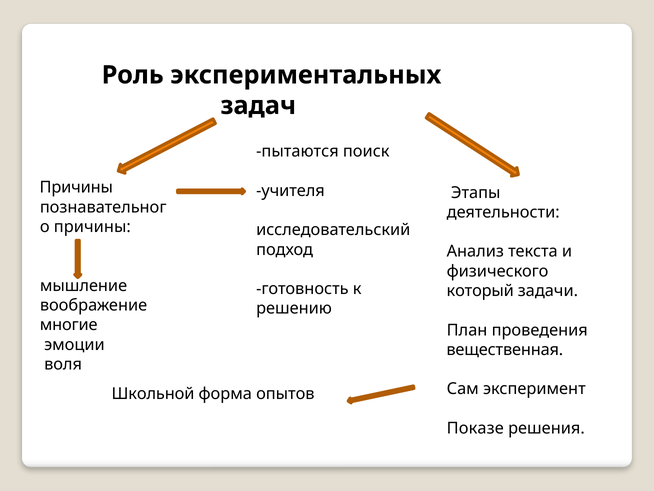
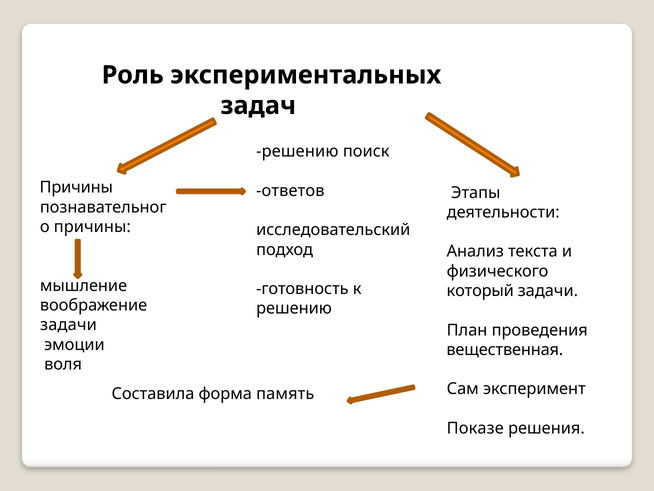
пытаются at (297, 151): пытаются -> решению
учителя: учителя -> ответов
многие at (69, 325): многие -> задачи
Школьной: Школьной -> Составила
опытов: опытов -> память
